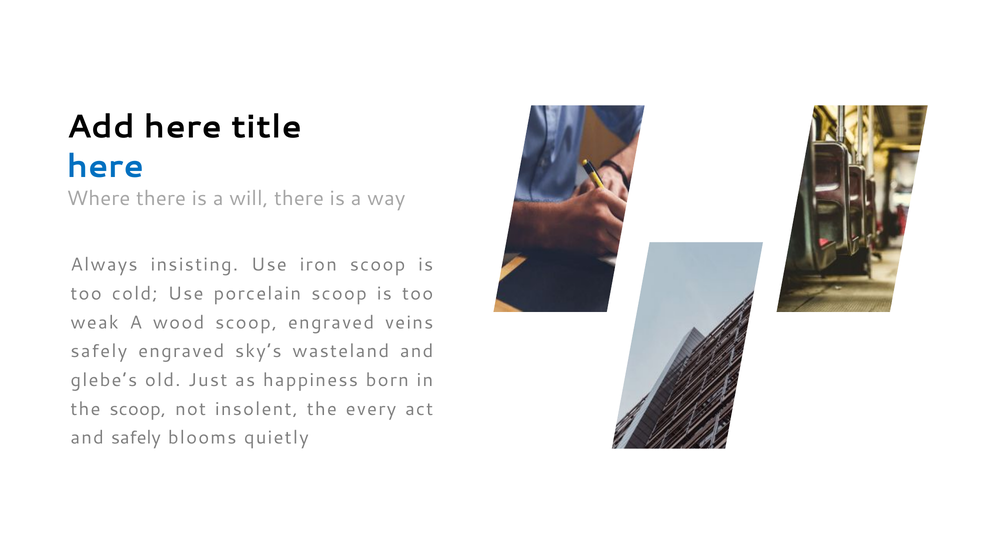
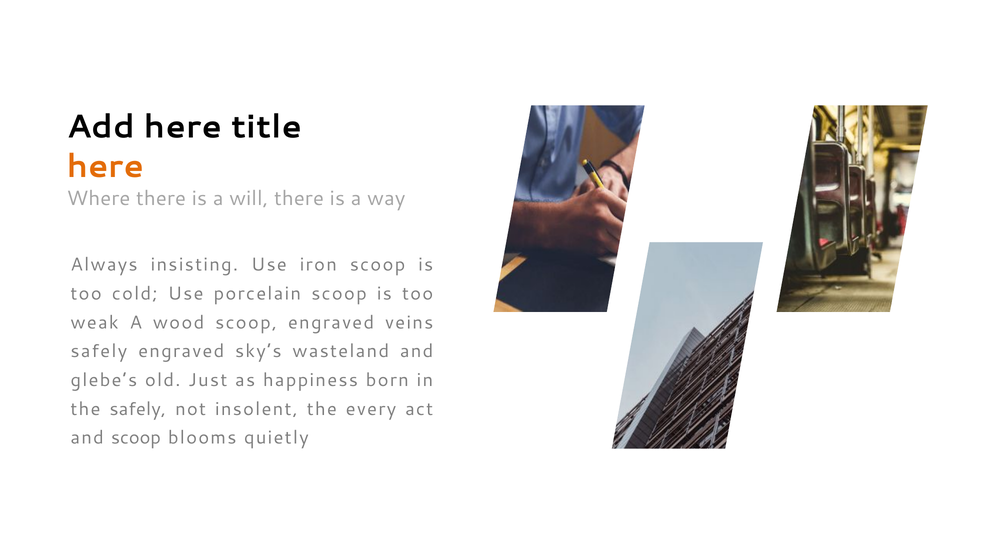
here at (105, 167) colour: blue -> orange
the scoop: scoop -> safely
and safely: safely -> scoop
